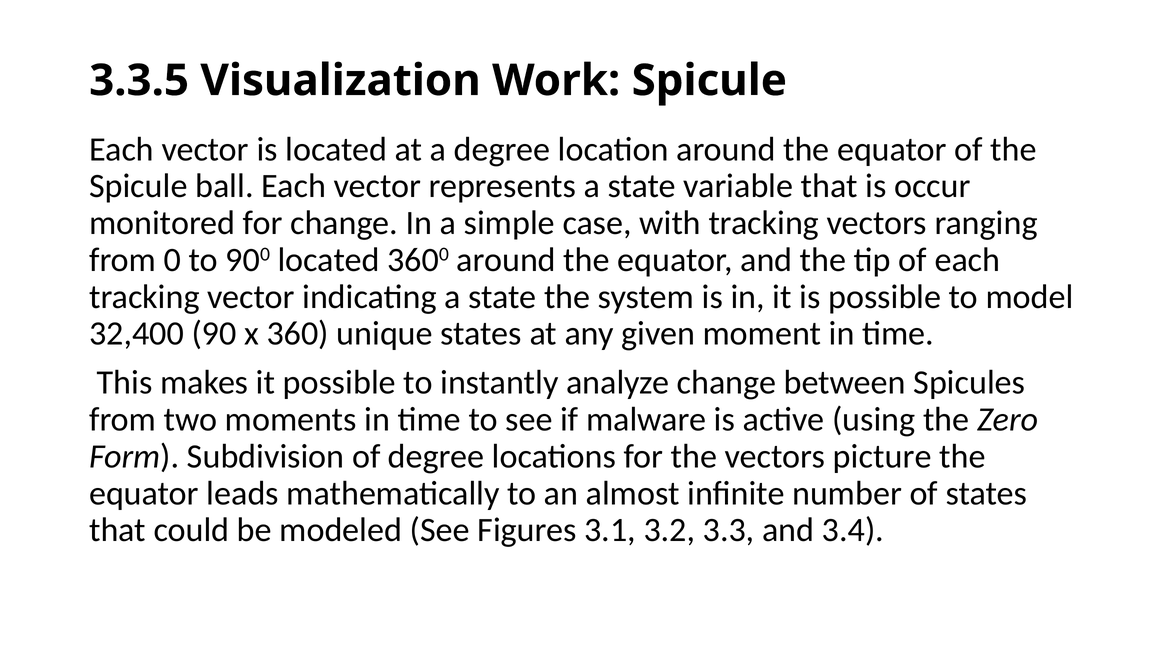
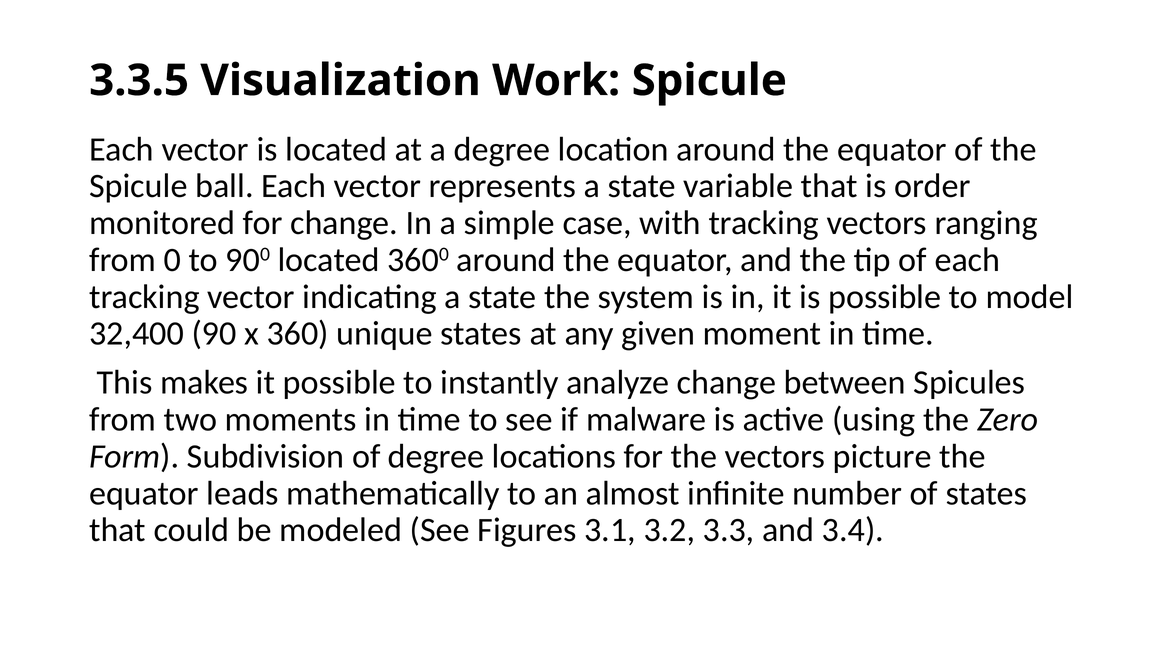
occur: occur -> order
